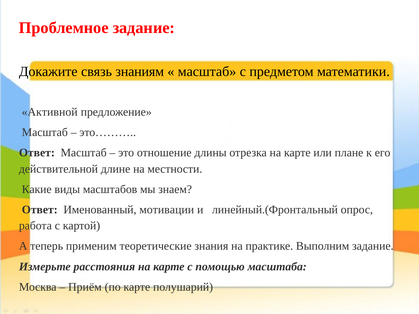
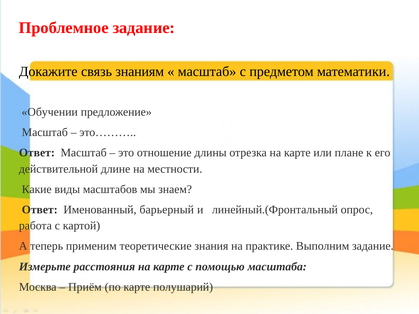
Активной: Активной -> Обучении
мотивации: мотивации -> барьерный
